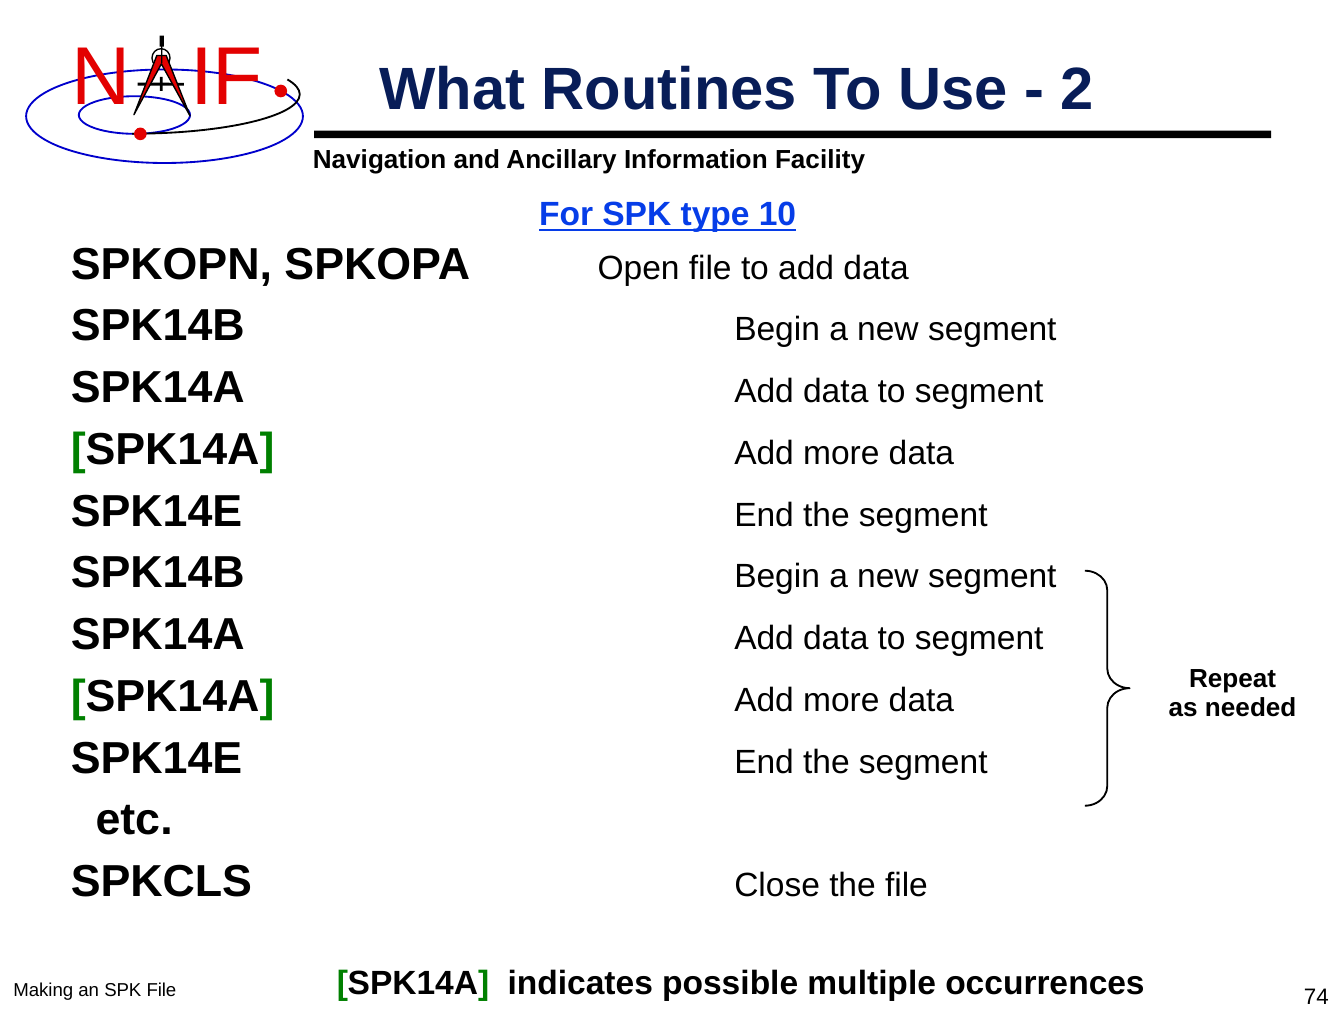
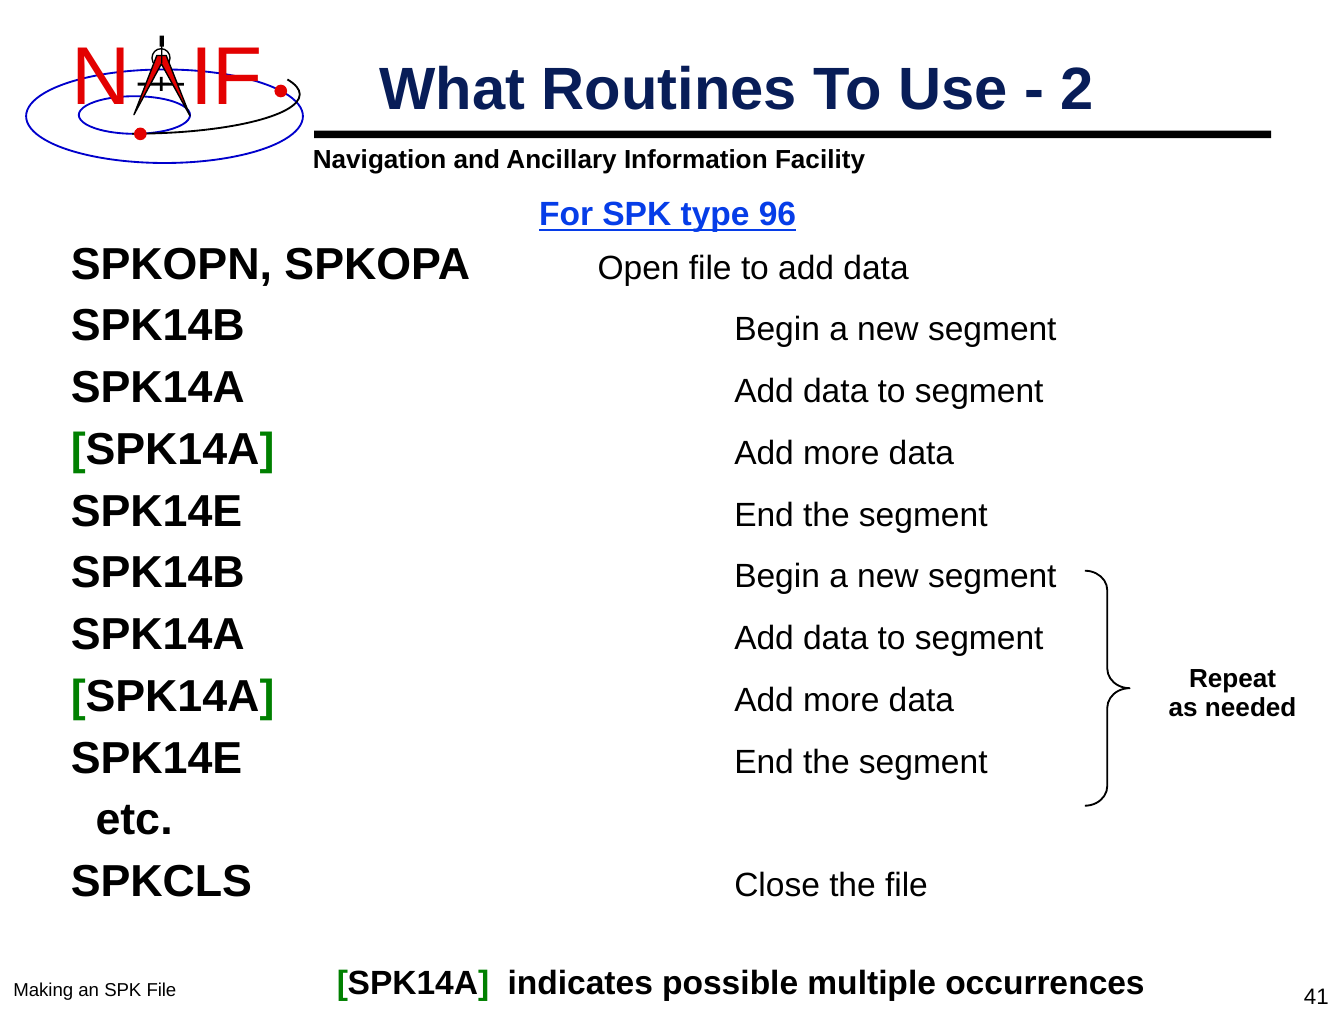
10: 10 -> 96
74: 74 -> 41
